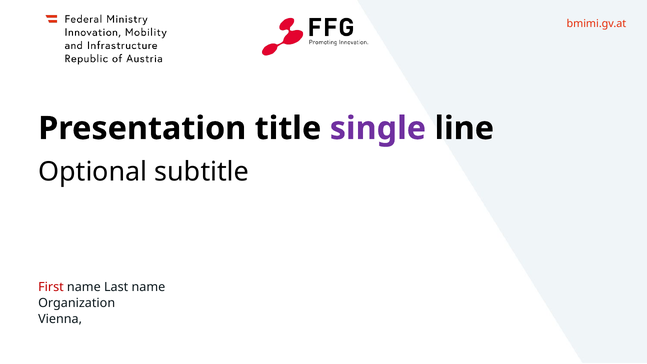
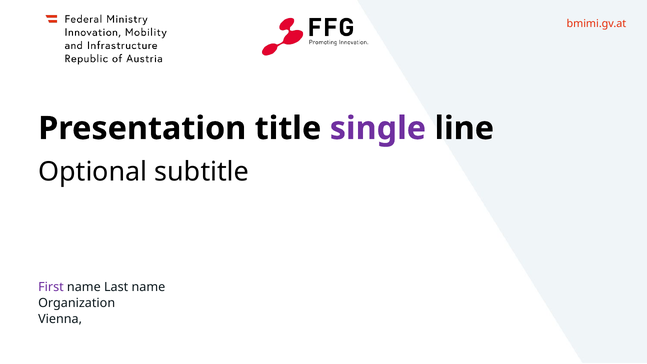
First colour: red -> purple
